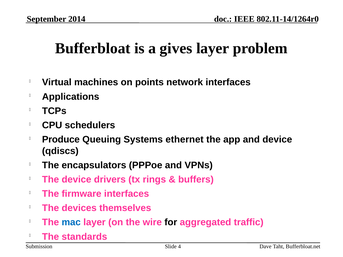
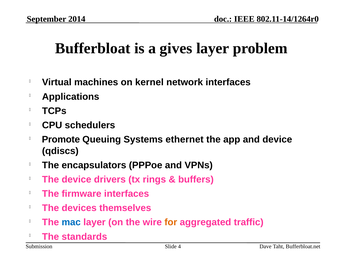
points: points -> kernel
Produce: Produce -> Promote
for colour: black -> orange
